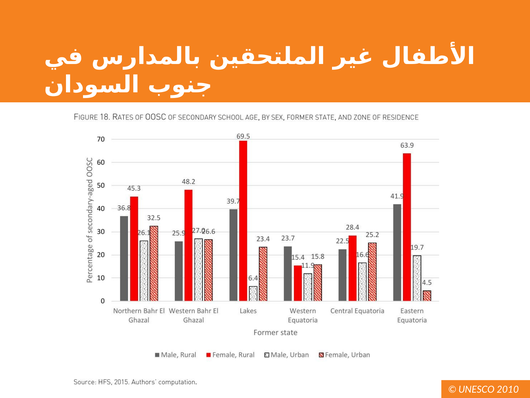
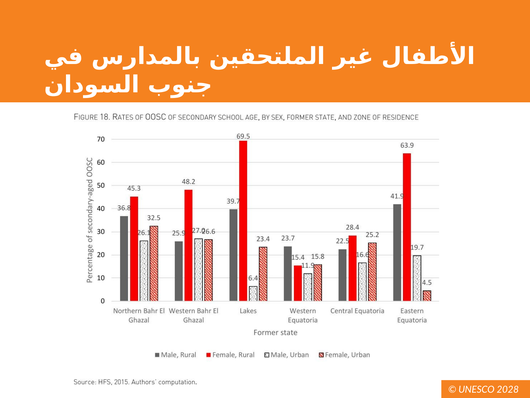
2010: 2010 -> 2028
